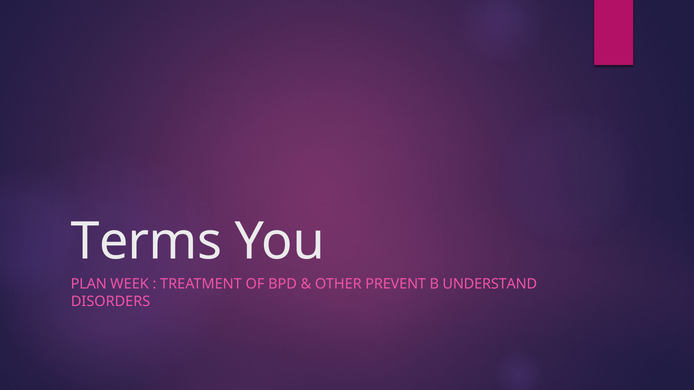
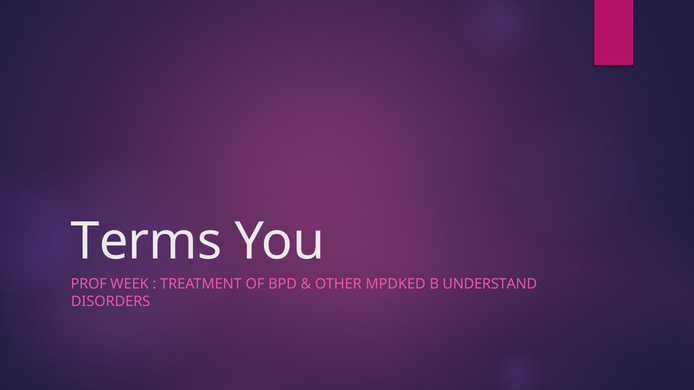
PLAN: PLAN -> PROF
PREVENT: PREVENT -> MPDKED
